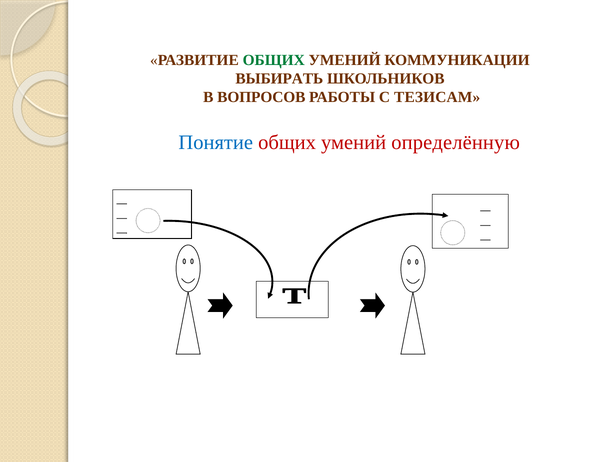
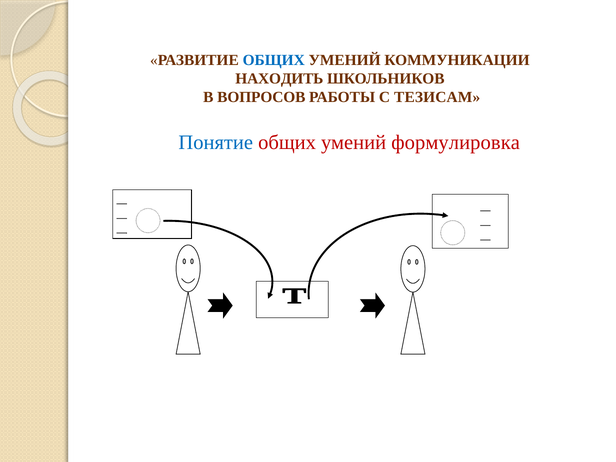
ОБЩИХ at (274, 60) colour: green -> blue
ВЫБИРАТЬ: ВЫБИРАТЬ -> НАХОДИТЬ
определённую: определённую -> формулировка
